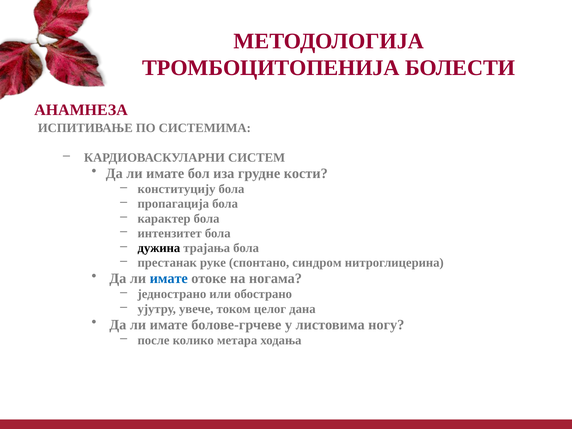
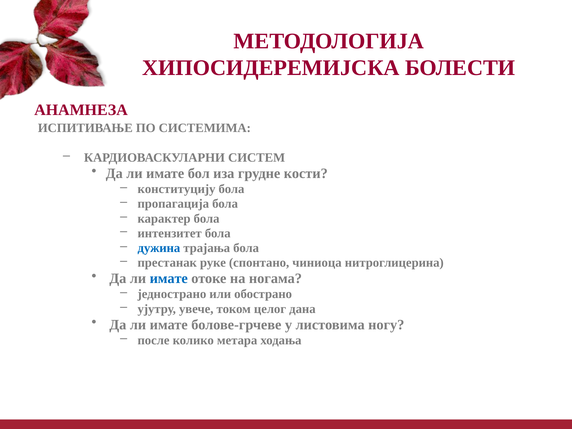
ТРОМБОЦИТОПЕНИЈА: ТРОМБОЦИТОПЕНИЈА -> ХИПОСИДЕРЕМИЈСКА
дужина colour: black -> blue
синдром: синдром -> чиниоца
